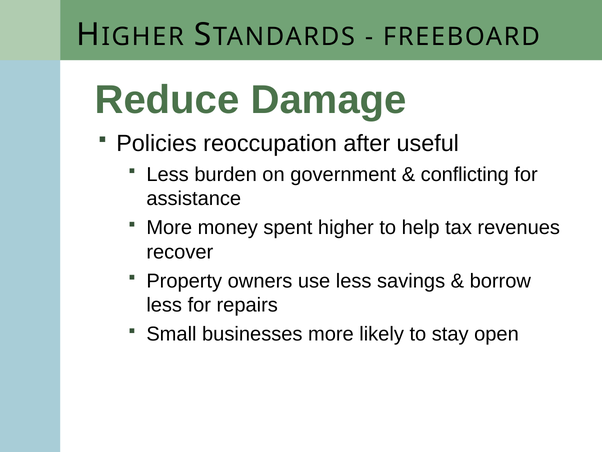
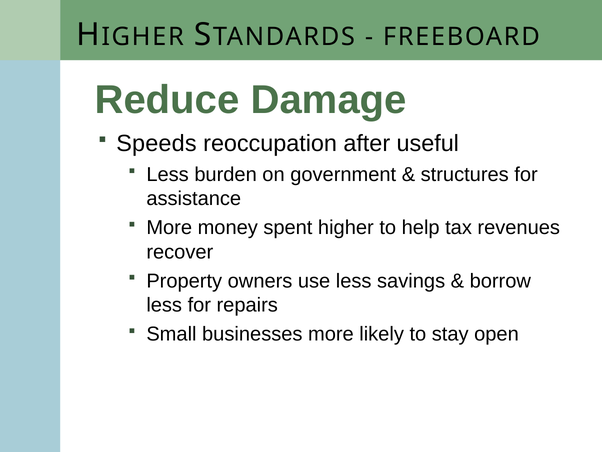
Policies: Policies -> Speeds
conflicting: conflicting -> structures
